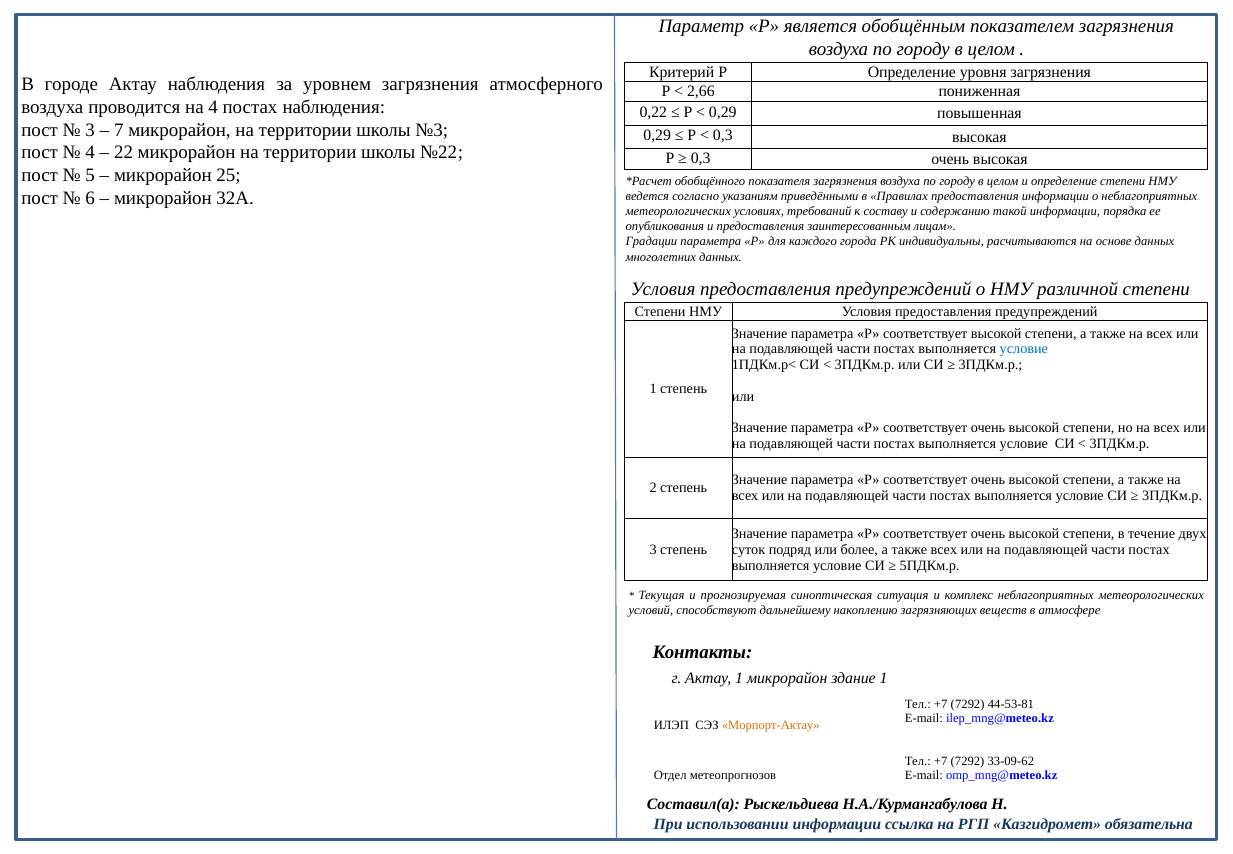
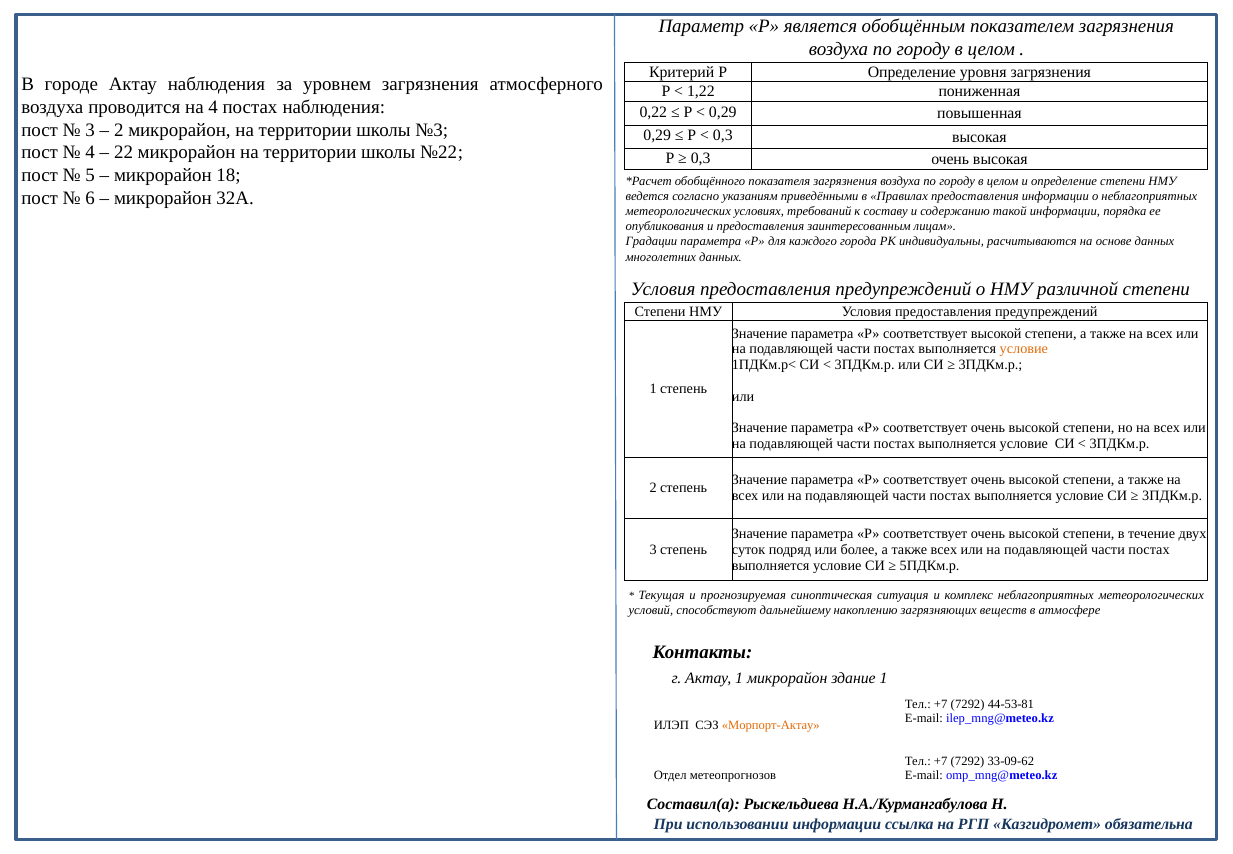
2,66: 2,66 -> 1,22
7 at (119, 130): 7 -> 2
25: 25 -> 18
условие at (1024, 349) colour: blue -> orange
